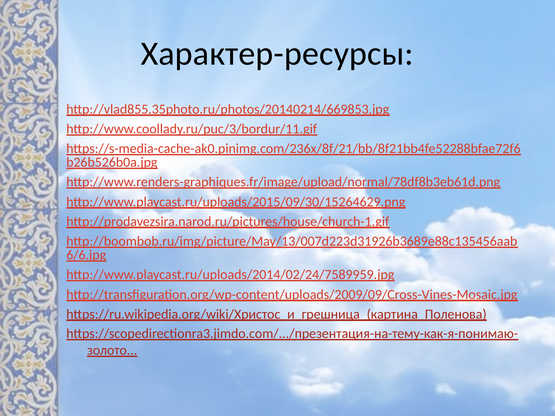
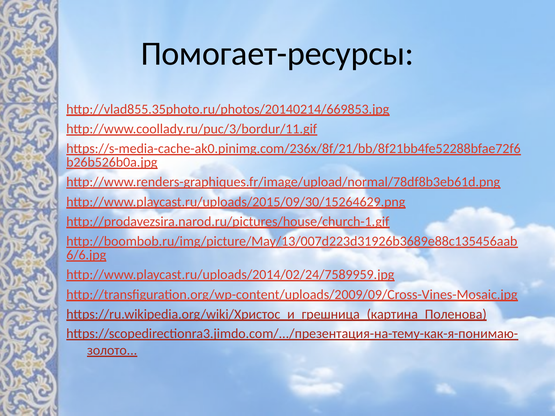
Характер-ресурсы: Характер-ресурсы -> Помогает-ресурсы
